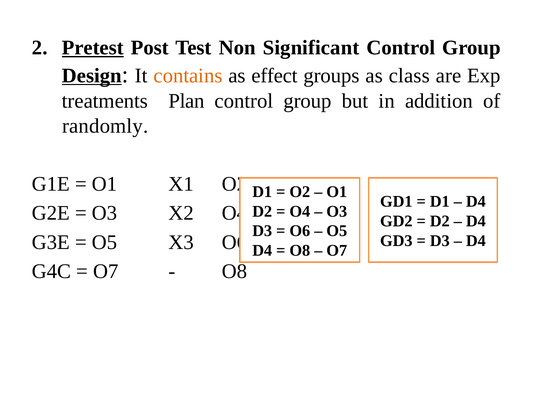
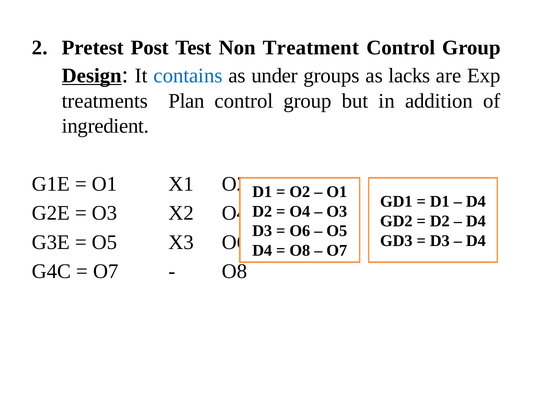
Pretest underline: present -> none
Significant: Significant -> Treatment
contains colour: orange -> blue
effect: effect -> under
class: class -> lacks
randomly: randomly -> ingredient
